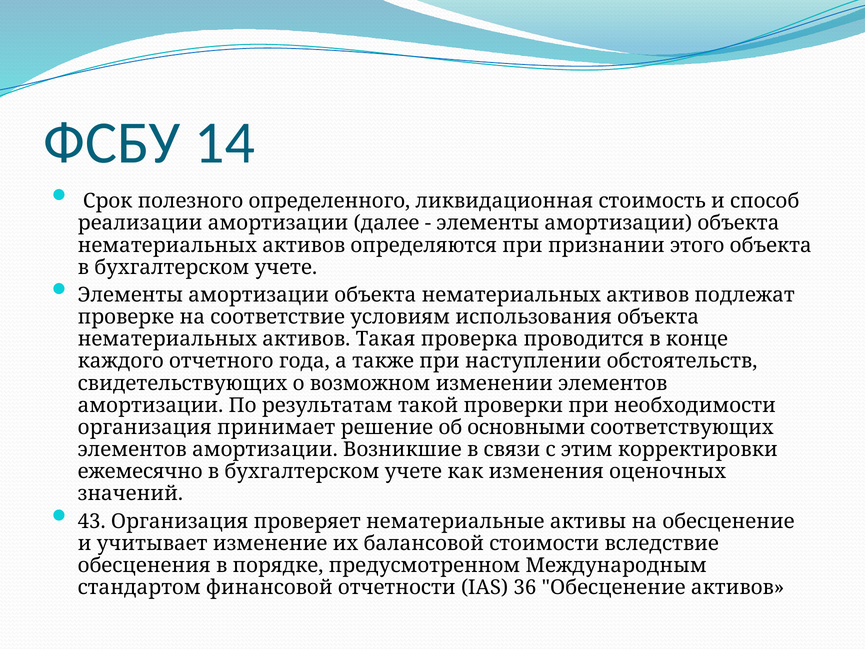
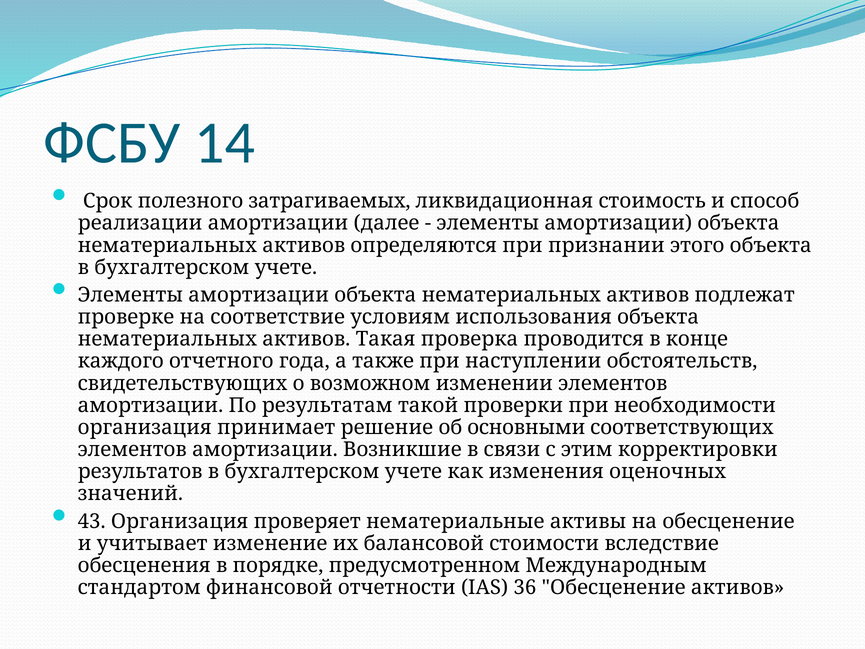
определенного: определенного -> затрагиваемых
ежемесячно: ежемесячно -> результатов
